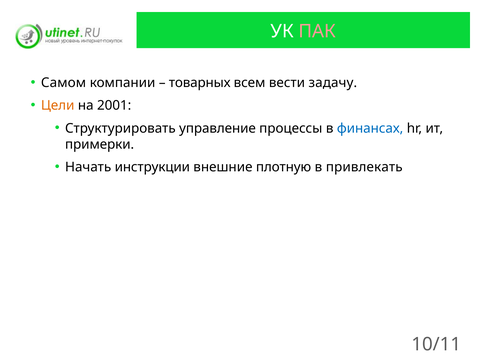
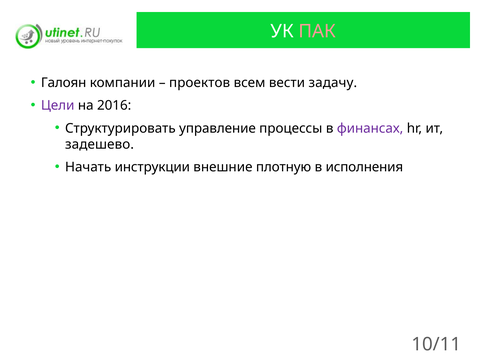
Самом: Самом -> Галоян
товарных: товарных -> проектов
Цели colour: orange -> purple
2001: 2001 -> 2016
финансах colour: blue -> purple
примерки: примерки -> задешево
привлекать: привлекать -> исполнения
